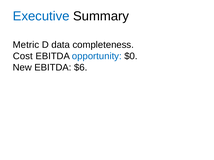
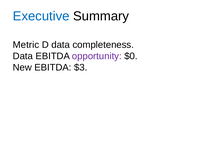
Cost at (23, 56): Cost -> Data
opportunity colour: blue -> purple
$6: $6 -> $3
